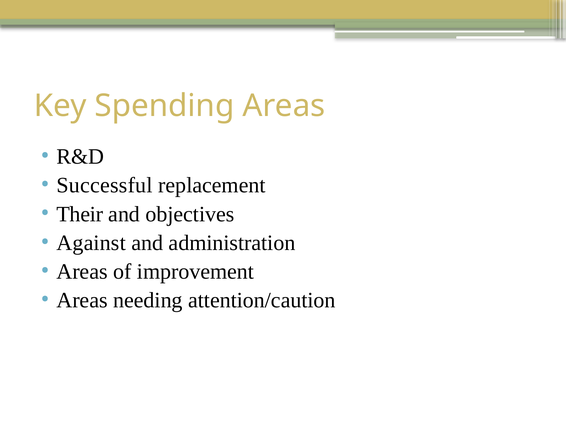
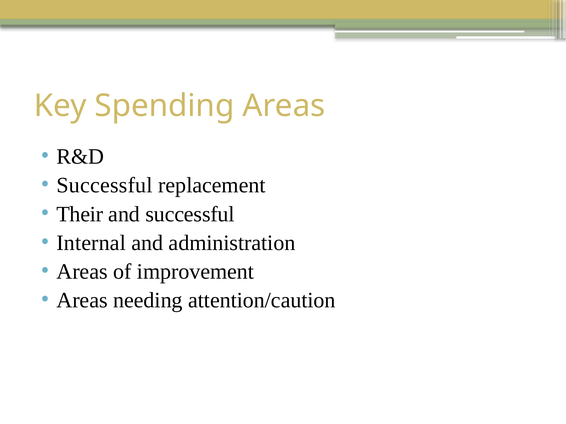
and objectives: objectives -> successful
Against: Against -> Internal
